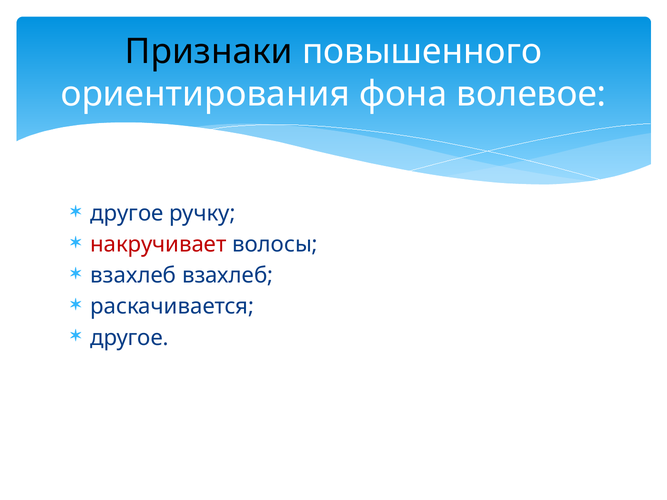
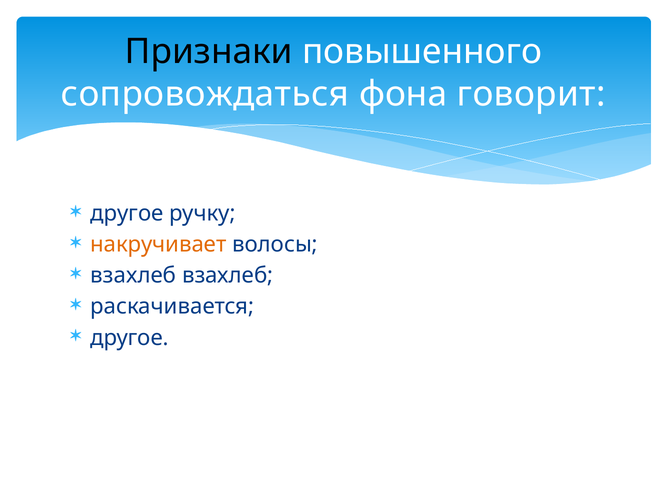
ориентирования: ориентирования -> сопровождаться
волевое: волевое -> говорит
накручивает colour: red -> orange
